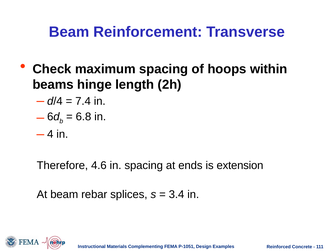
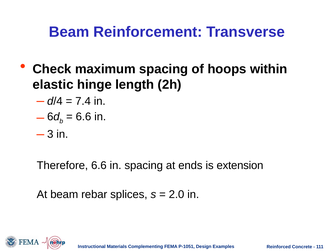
beams: beams -> elastic
6.8 at (83, 117): 6.8 -> 6.6
4: 4 -> 3
Therefore 4.6: 4.6 -> 6.6
3.4: 3.4 -> 2.0
